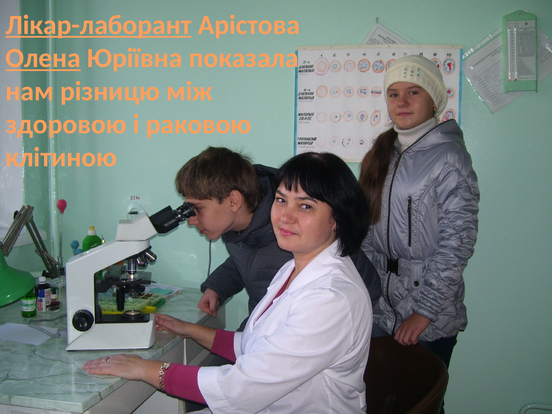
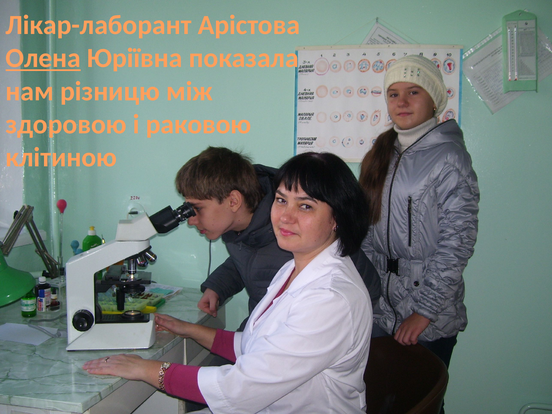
Лікар-лаборант underline: present -> none
